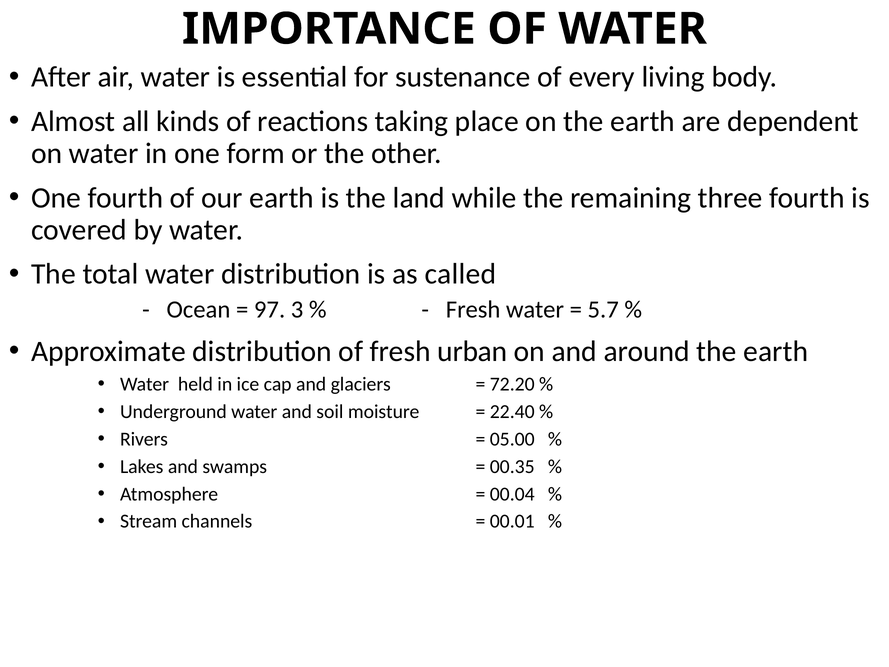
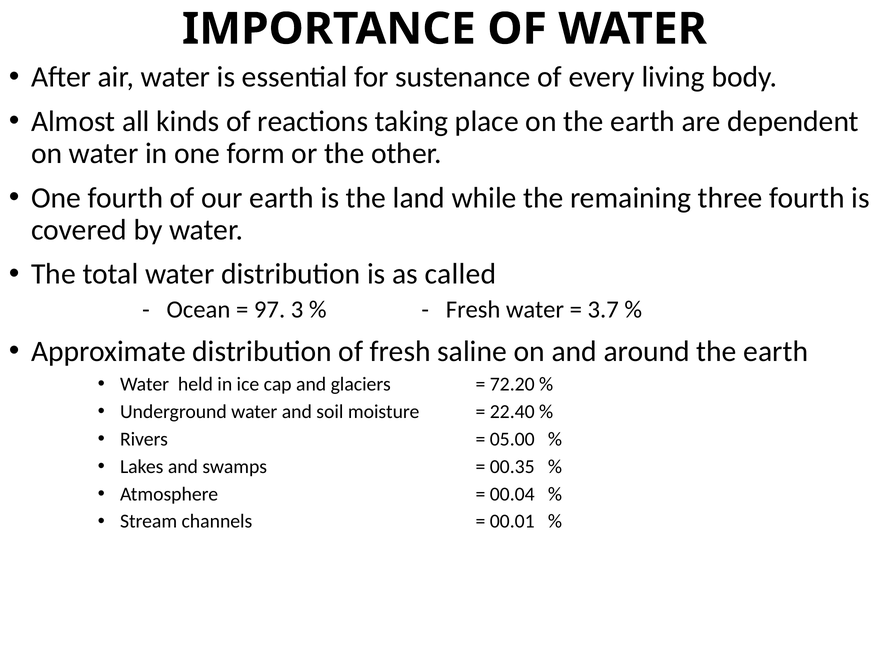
5.7: 5.7 -> 3.7
urban: urban -> saline
